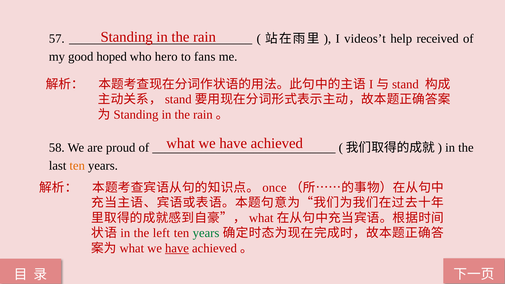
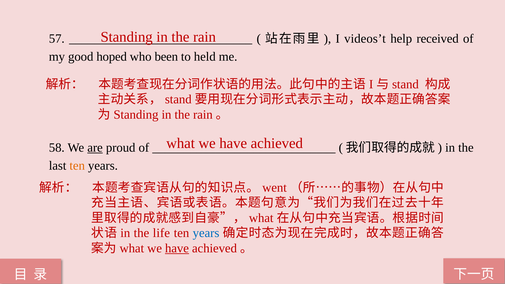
hero: hero -> been
fans: fans -> held
are underline: none -> present
once: once -> went
left: left -> life
years at (206, 233) colour: green -> blue
